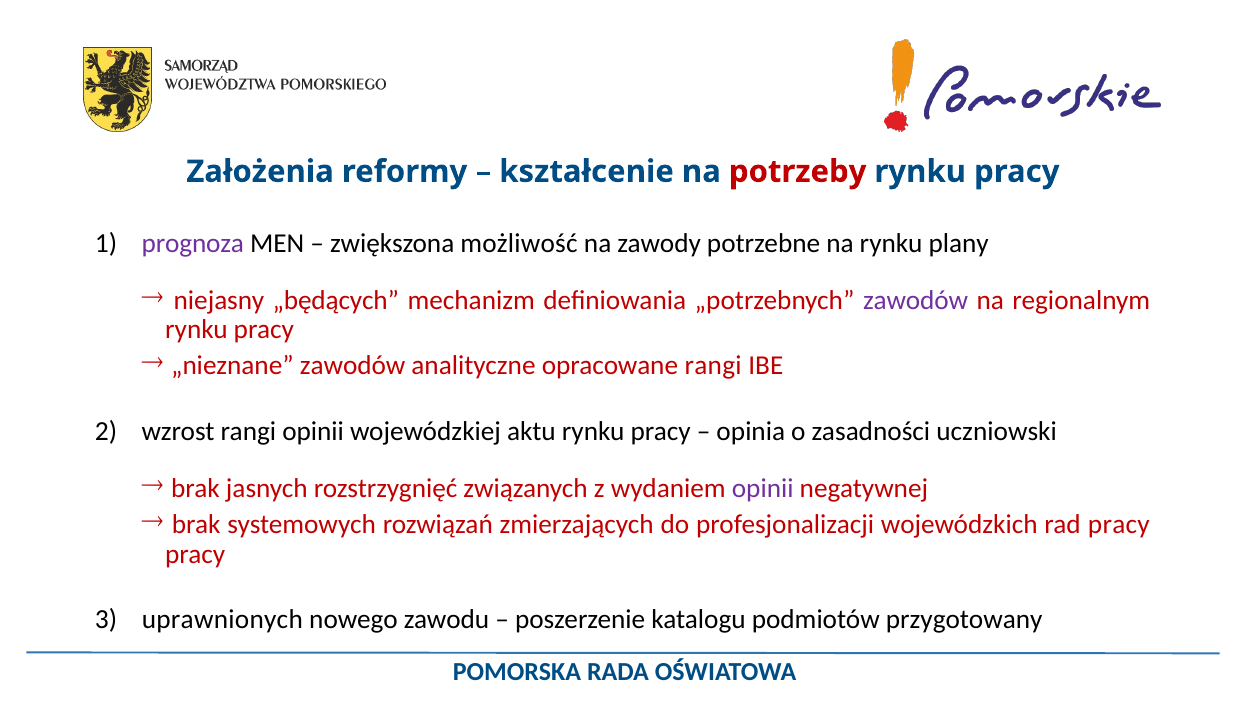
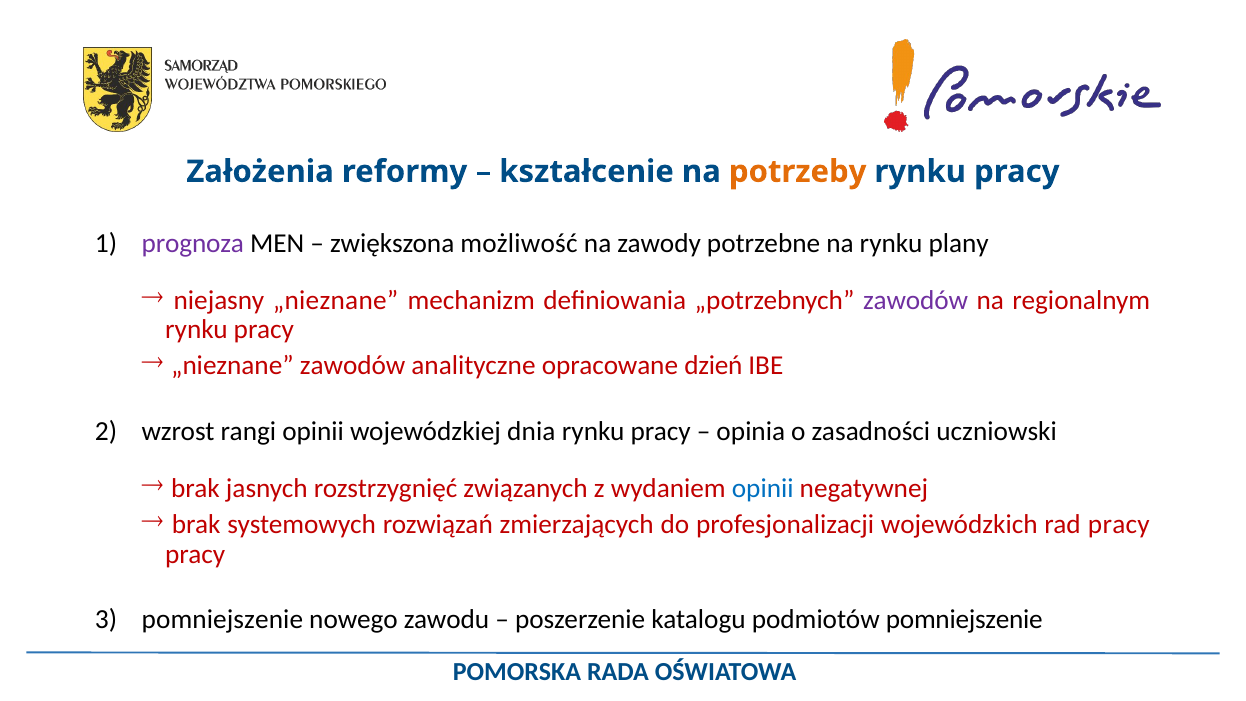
potrzeby colour: red -> orange
niejasny „będących: „będących -> „nieznane
opracowane rangi: rangi -> dzień
aktu: aktu -> dnia
opinii at (763, 489) colour: purple -> blue
uprawnionych at (222, 620): uprawnionych -> pomniejszenie
podmiotów przygotowany: przygotowany -> pomniejszenie
